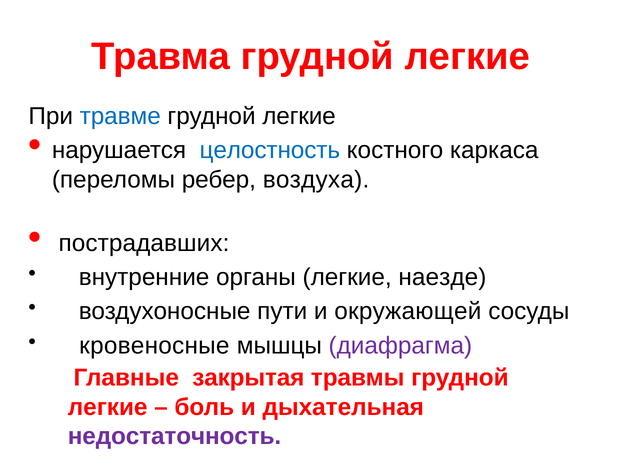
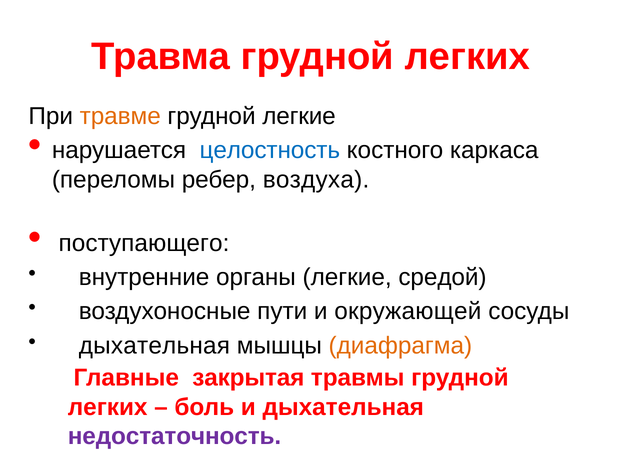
Травма грудной легкие: легкие -> легких
травме colour: blue -> orange
пострадавших: пострадавших -> поступающего
наезде: наезде -> средой
кровеносные at (154, 345): кровеносные -> дыхательная
диафрагма colour: purple -> orange
легкие at (108, 407): легкие -> легких
